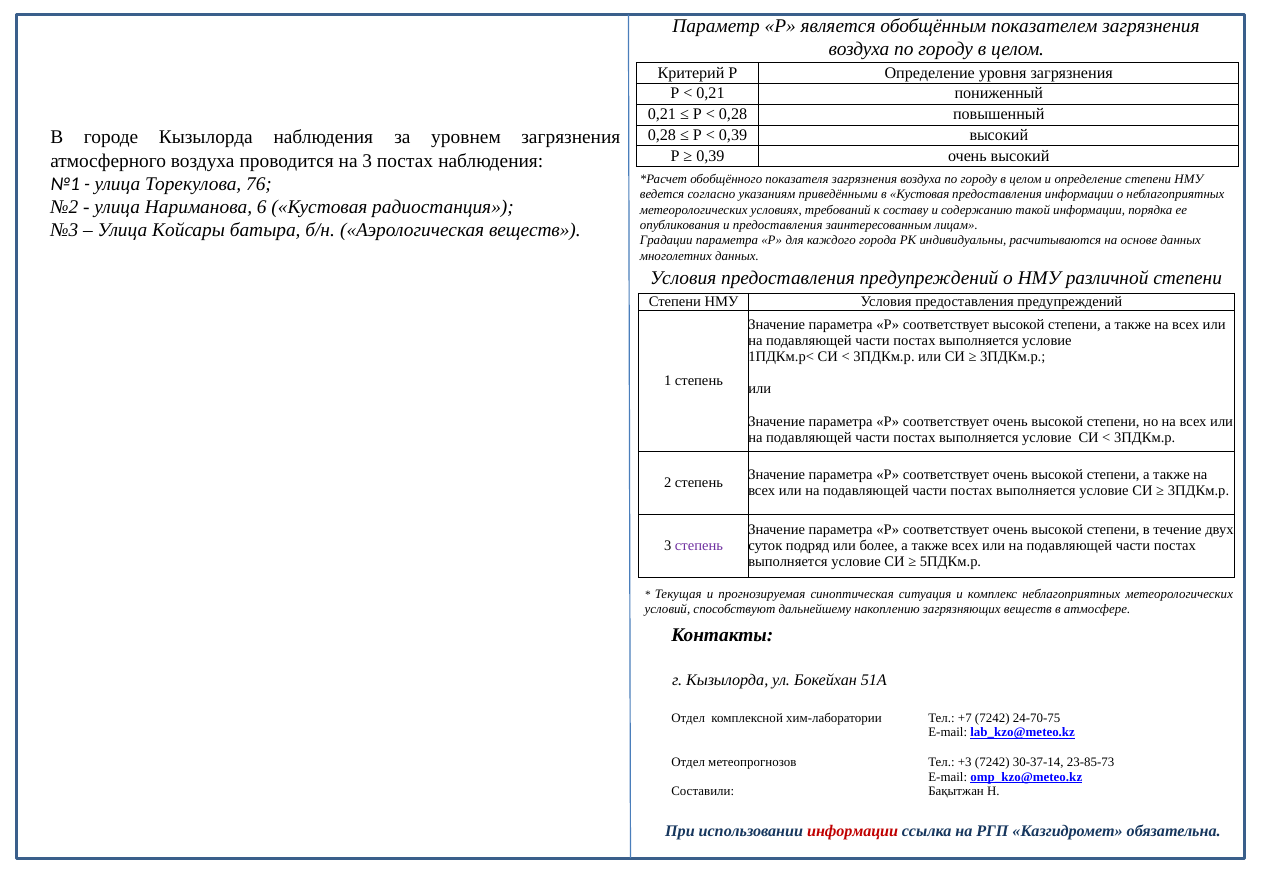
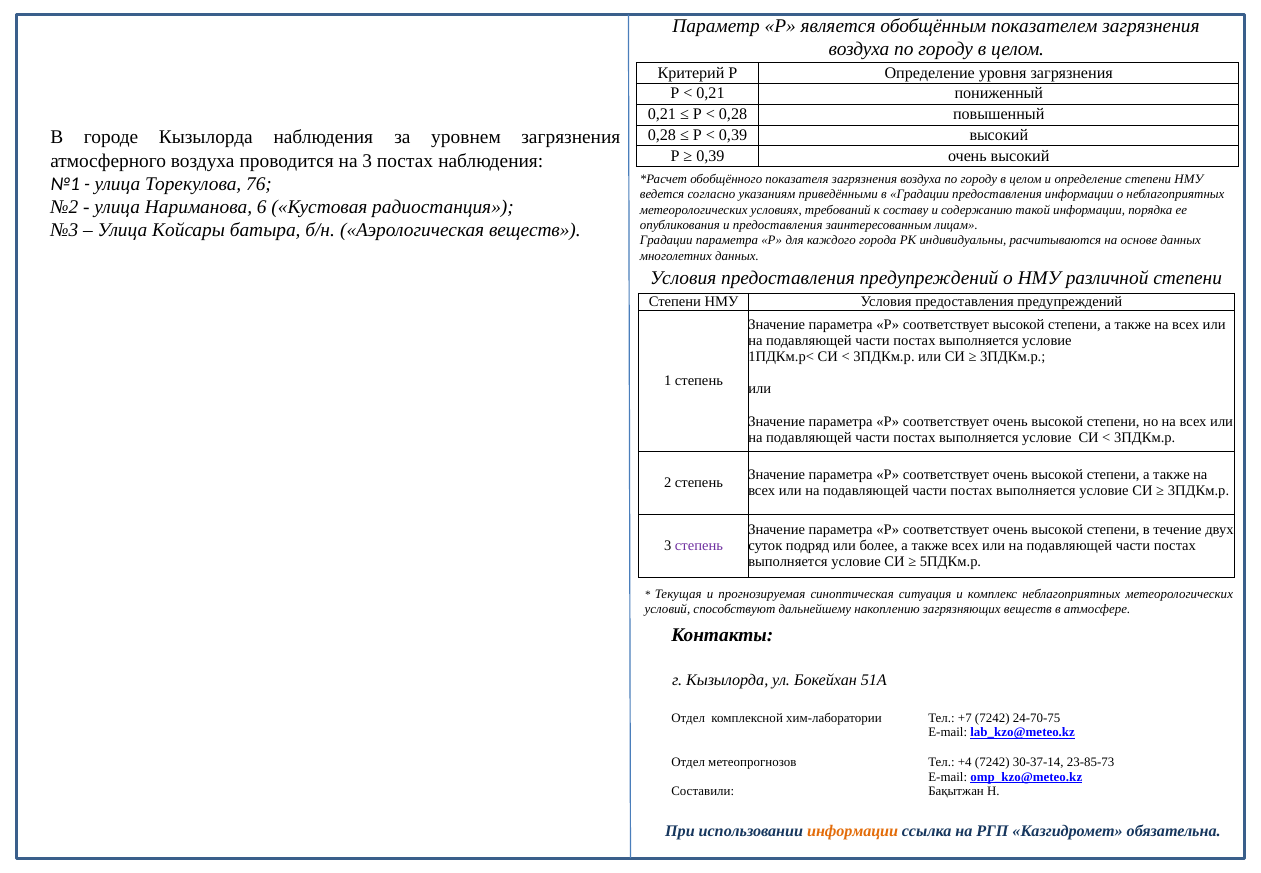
в Кустовая: Кустовая -> Градации
+3: +3 -> +4
информации at (853, 831) colour: red -> orange
